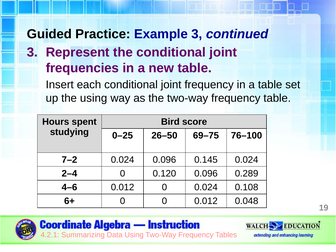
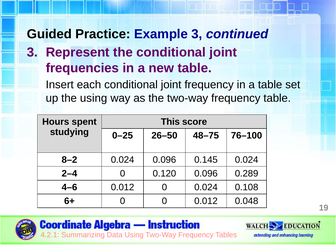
Bird: Bird -> This
69–75: 69–75 -> 48–75
7–2: 7–2 -> 8–2
